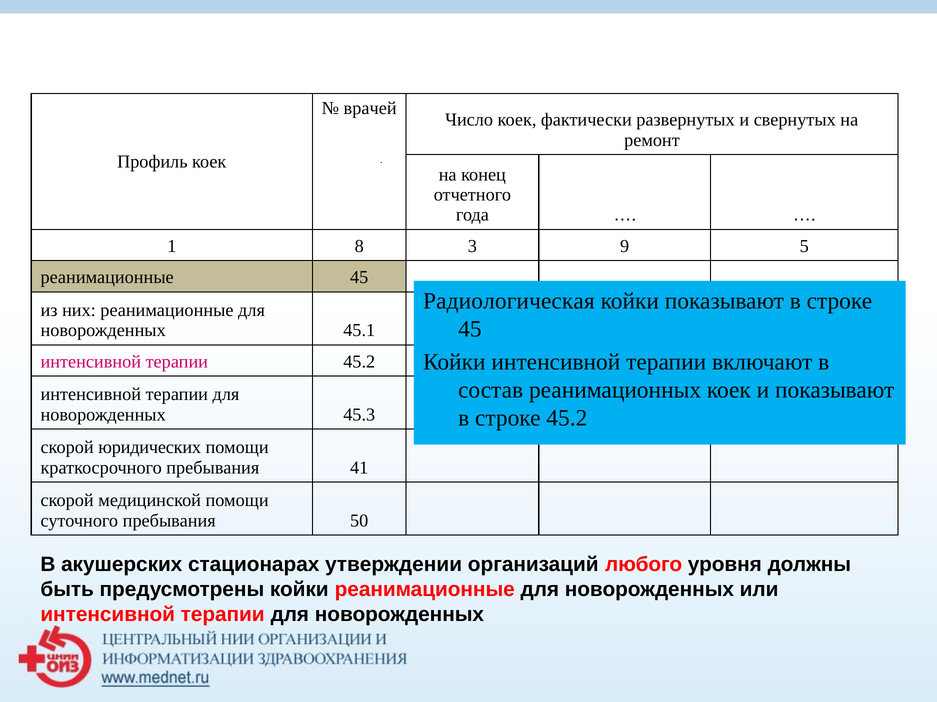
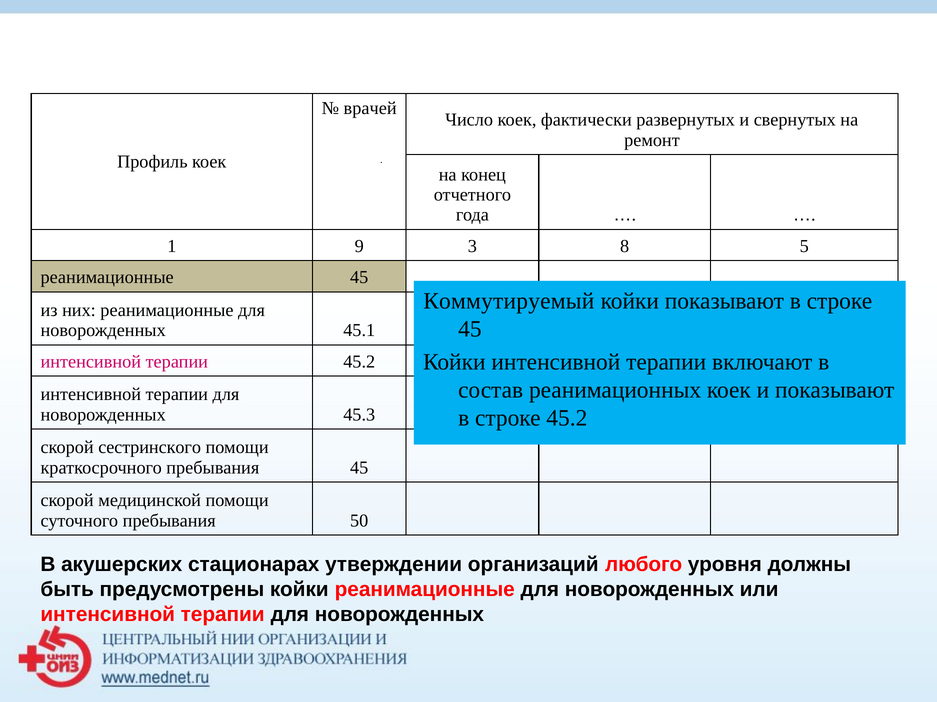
8: 8 -> 9
9: 9 -> 8
Радиологическая: Радиологическая -> Коммутируемый
юридических: юридических -> сестринского
пребывания 41: 41 -> 45
